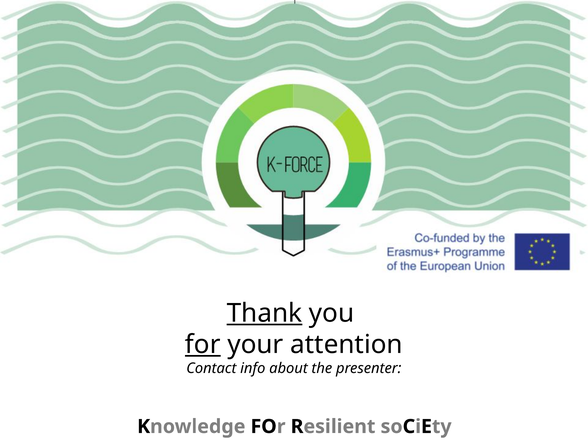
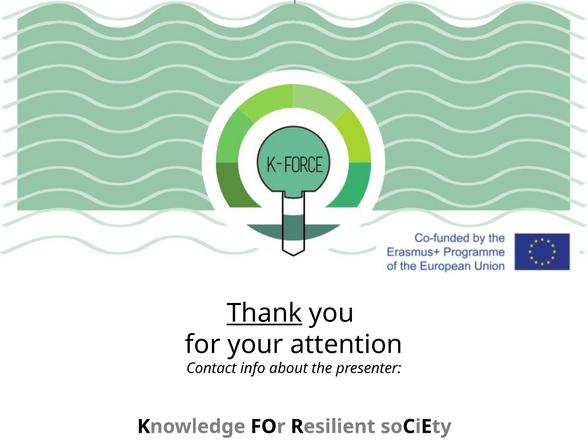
for at (203, 345) underline: present -> none
